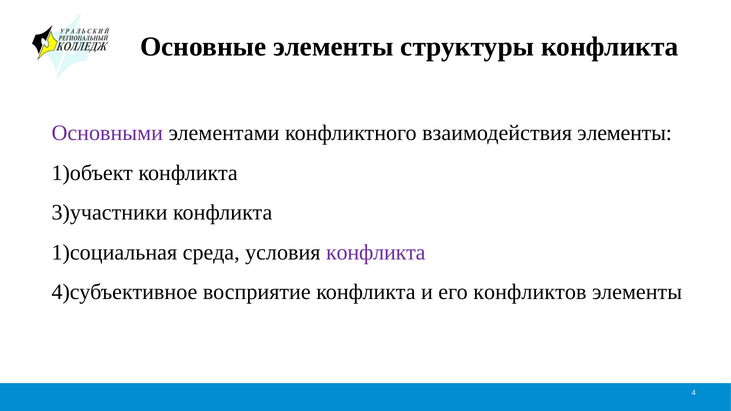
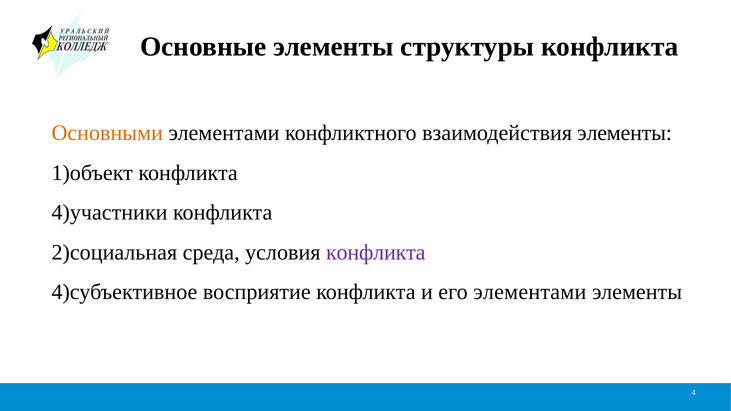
Основными colour: purple -> orange
3)участники: 3)участники -> 4)участники
1)социальная: 1)социальная -> 2)социальная
его конфликтов: конфликтов -> элементами
